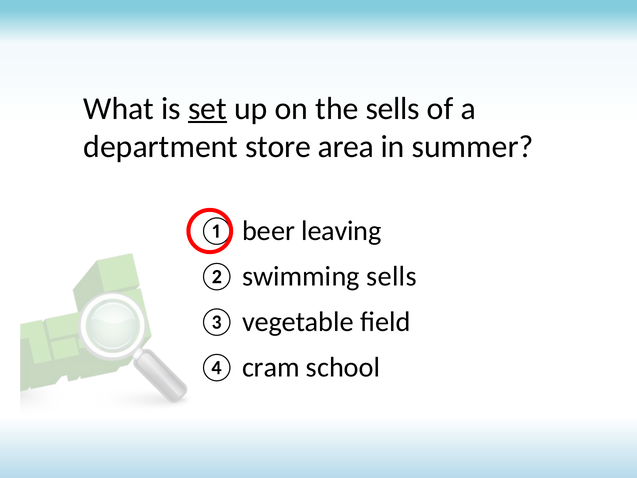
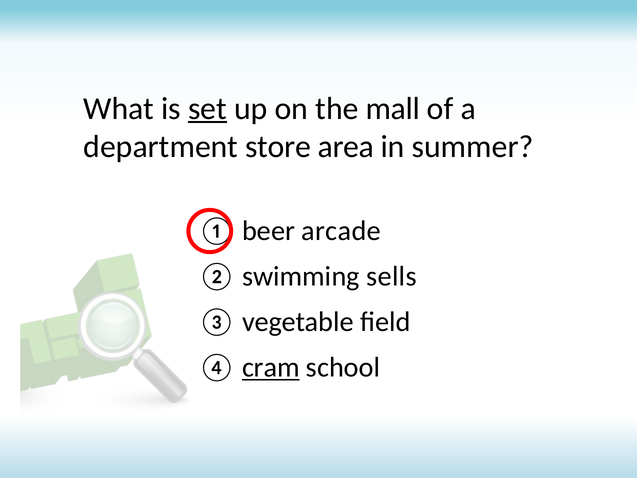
the sells: sells -> mall
leaving: leaving -> arcade
cram underline: none -> present
